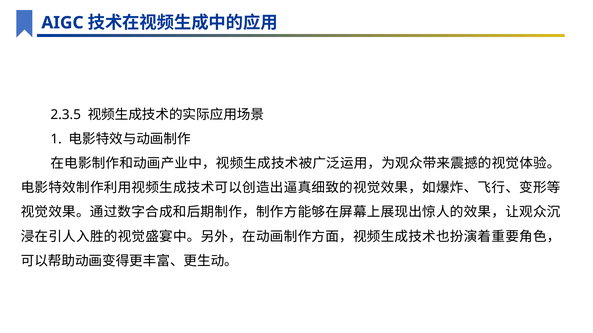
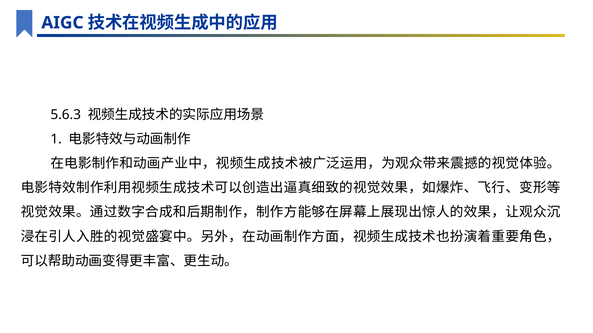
2.3.5: 2.3.5 -> 5.6.3
